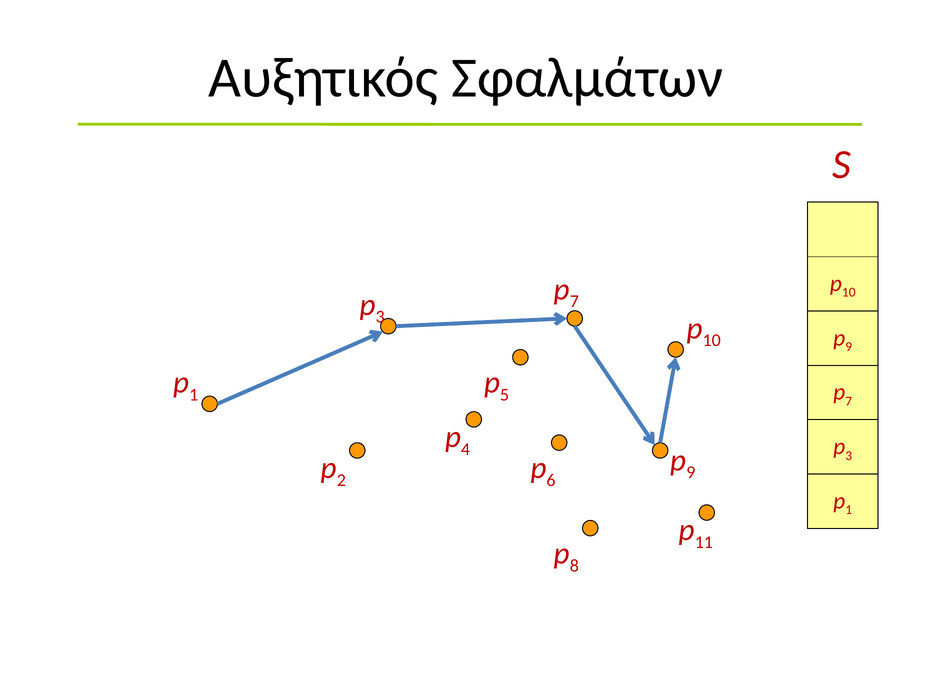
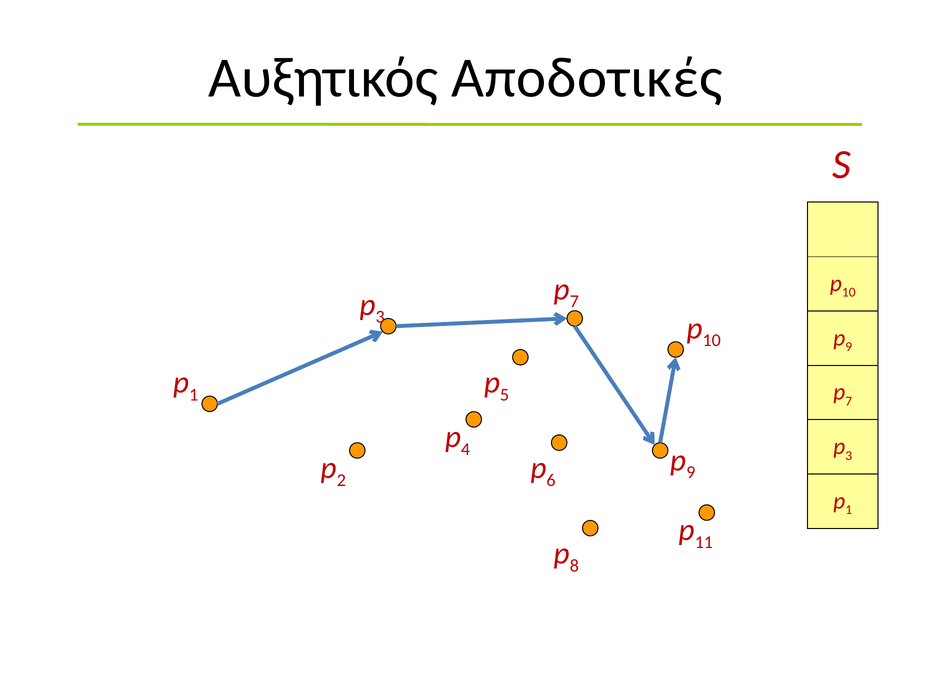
Σφαλμάτων: Σφαλμάτων -> Αποδοτικές
